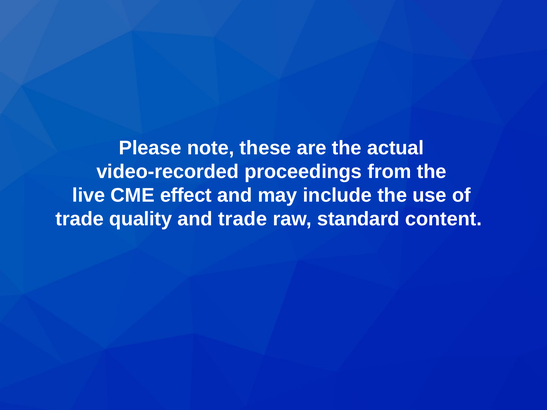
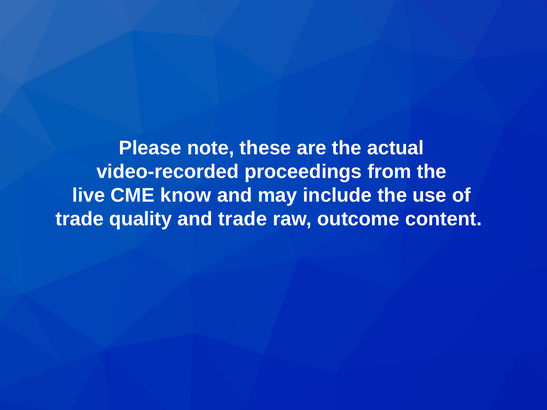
effect: effect -> know
standard: standard -> outcome
